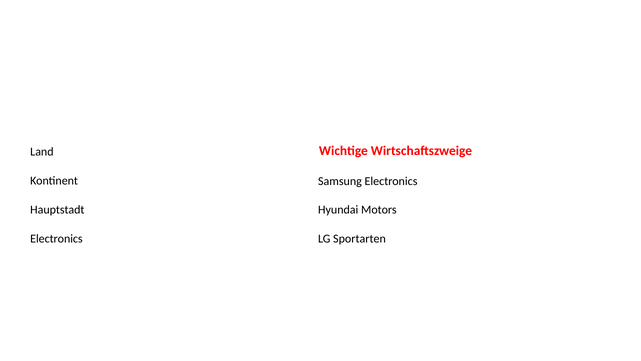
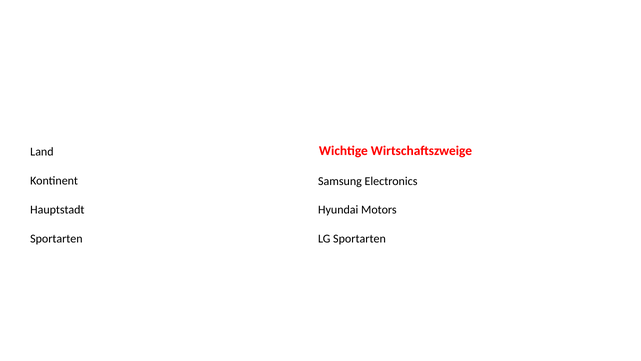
Electronics at (56, 238): Electronics -> Sportarten
